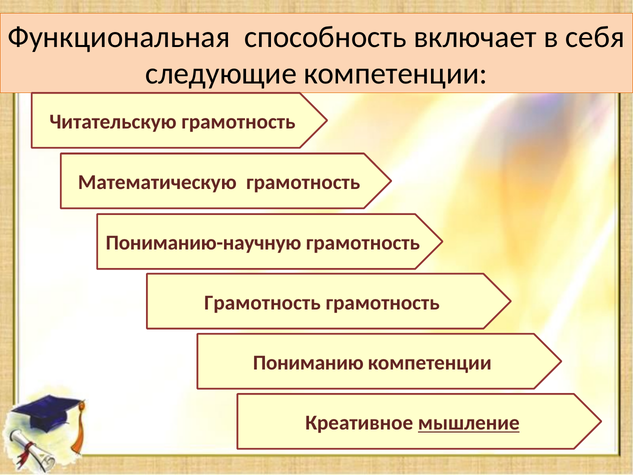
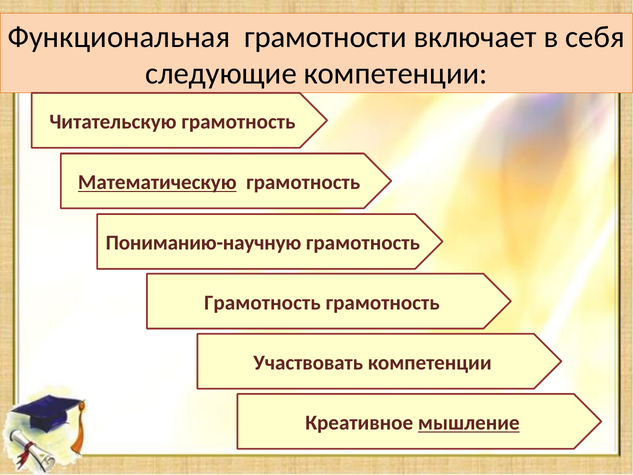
способность: способность -> грамотности
Математическую underline: none -> present
Пониманию: Пониманию -> Участвовать
